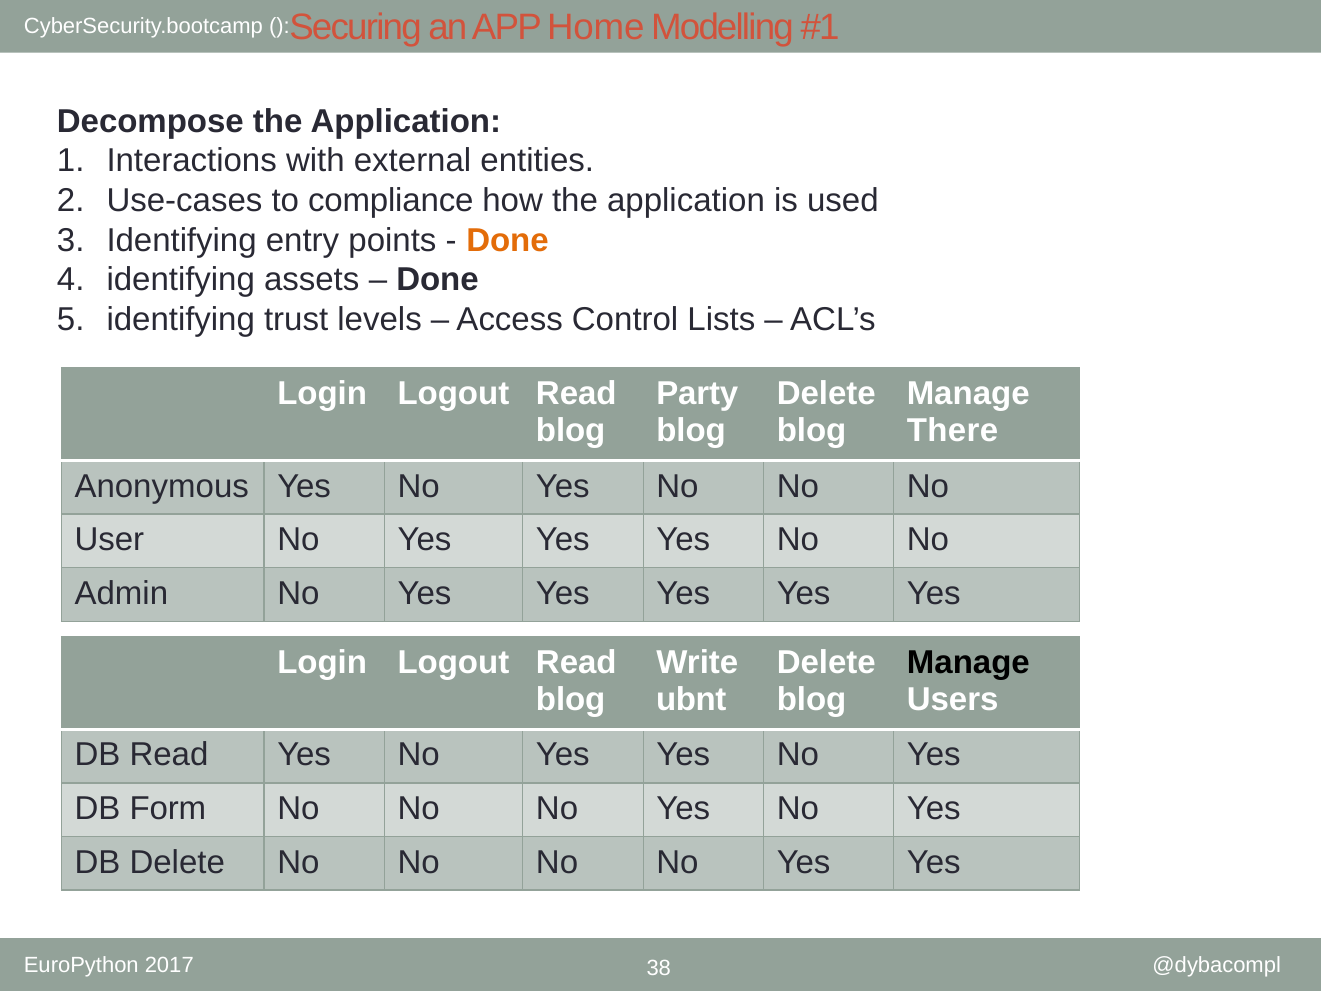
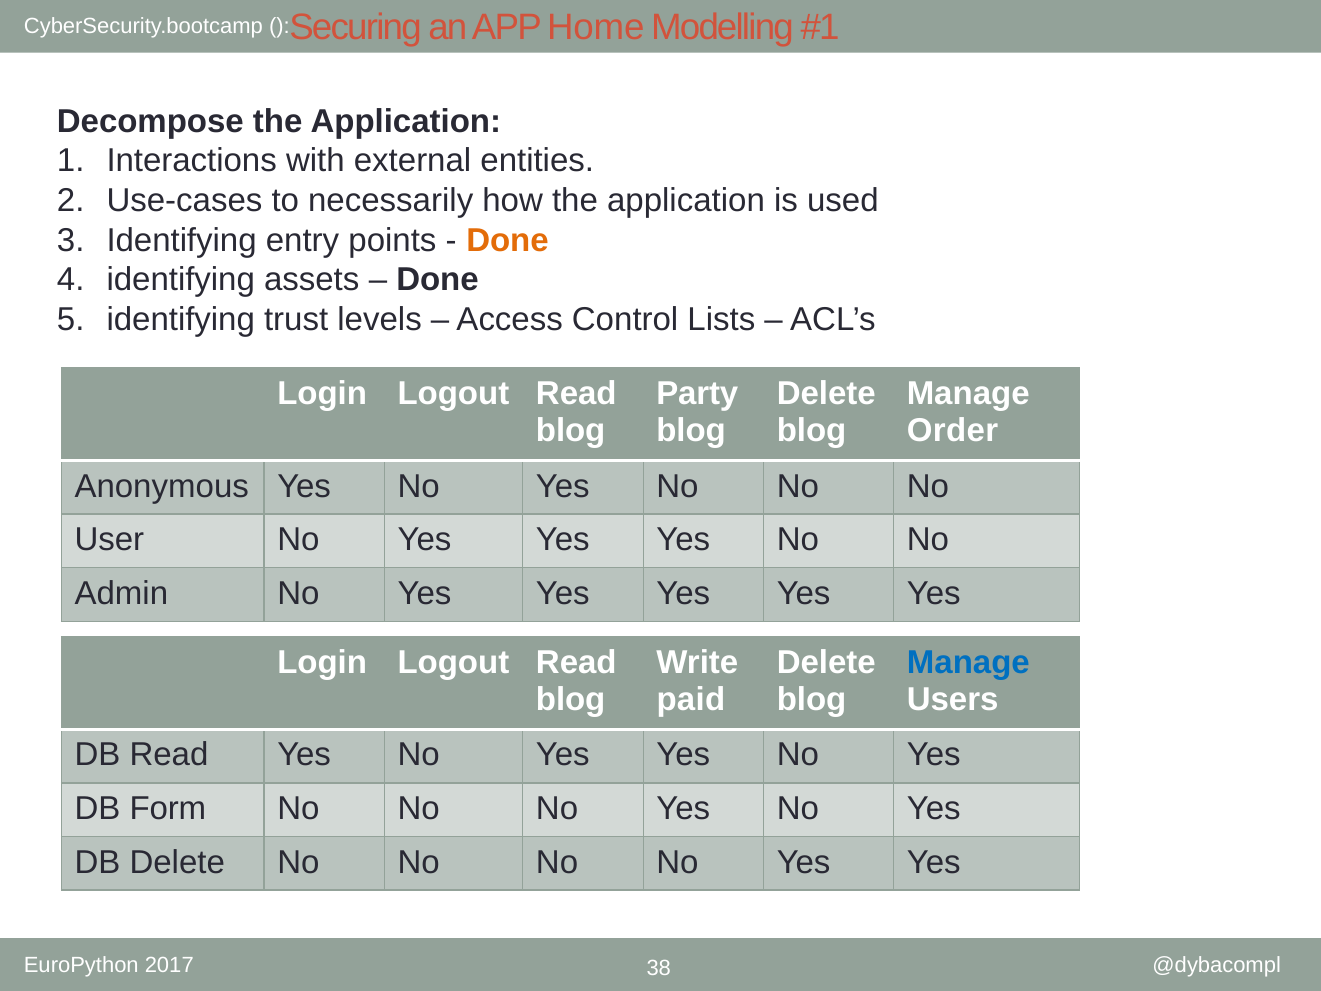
compliance: compliance -> necessarily
There: There -> Order
Manage at (968, 662) colour: black -> blue
ubnt: ubnt -> paid
